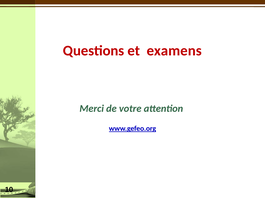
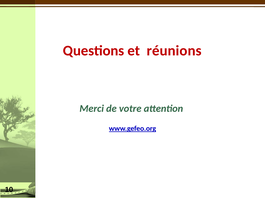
examens: examens -> réunions
